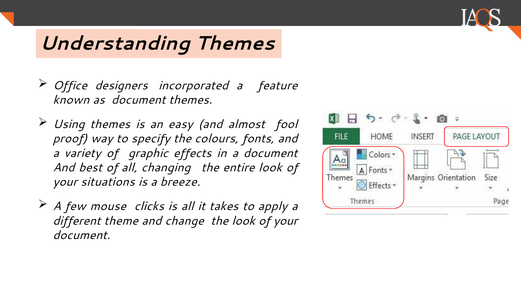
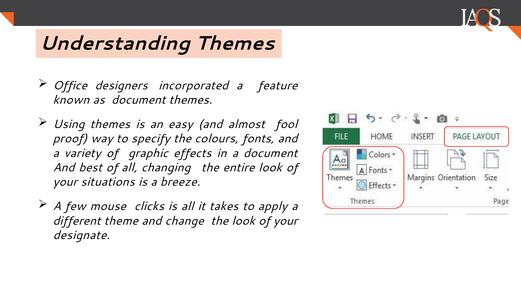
document at (82, 235): document -> designate
